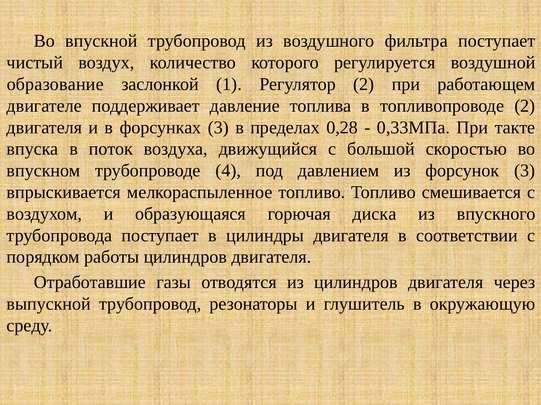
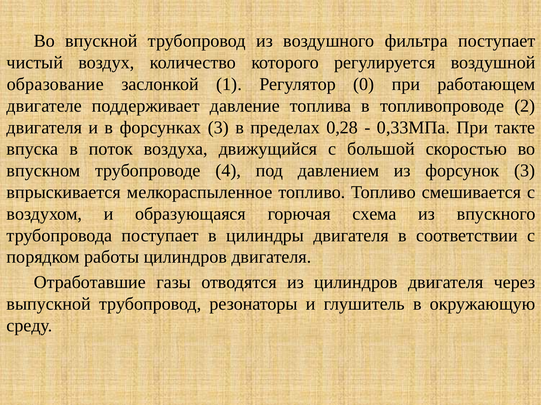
Регулятор 2: 2 -> 0
диска: диска -> схема
